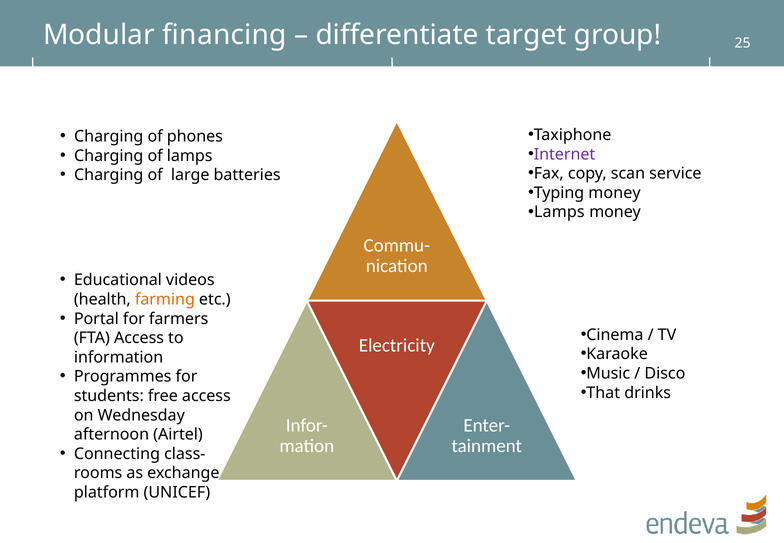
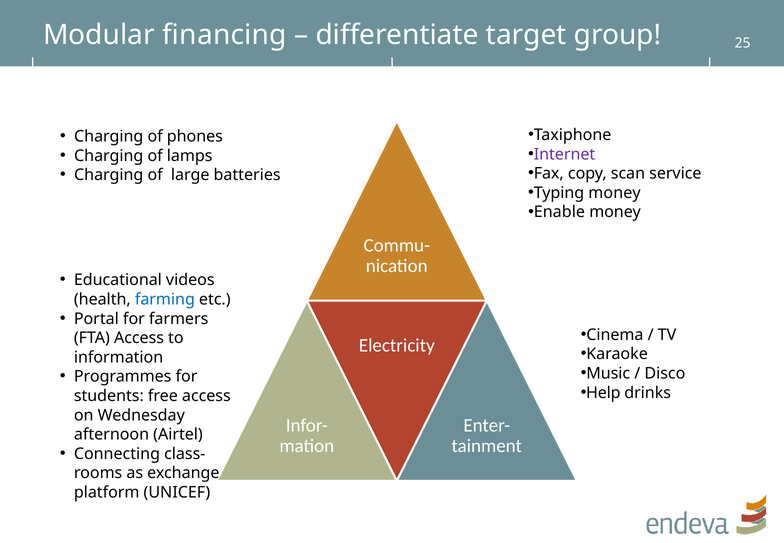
Lamps at (559, 212): Lamps -> Enable
farming colour: orange -> blue
That: That -> Help
